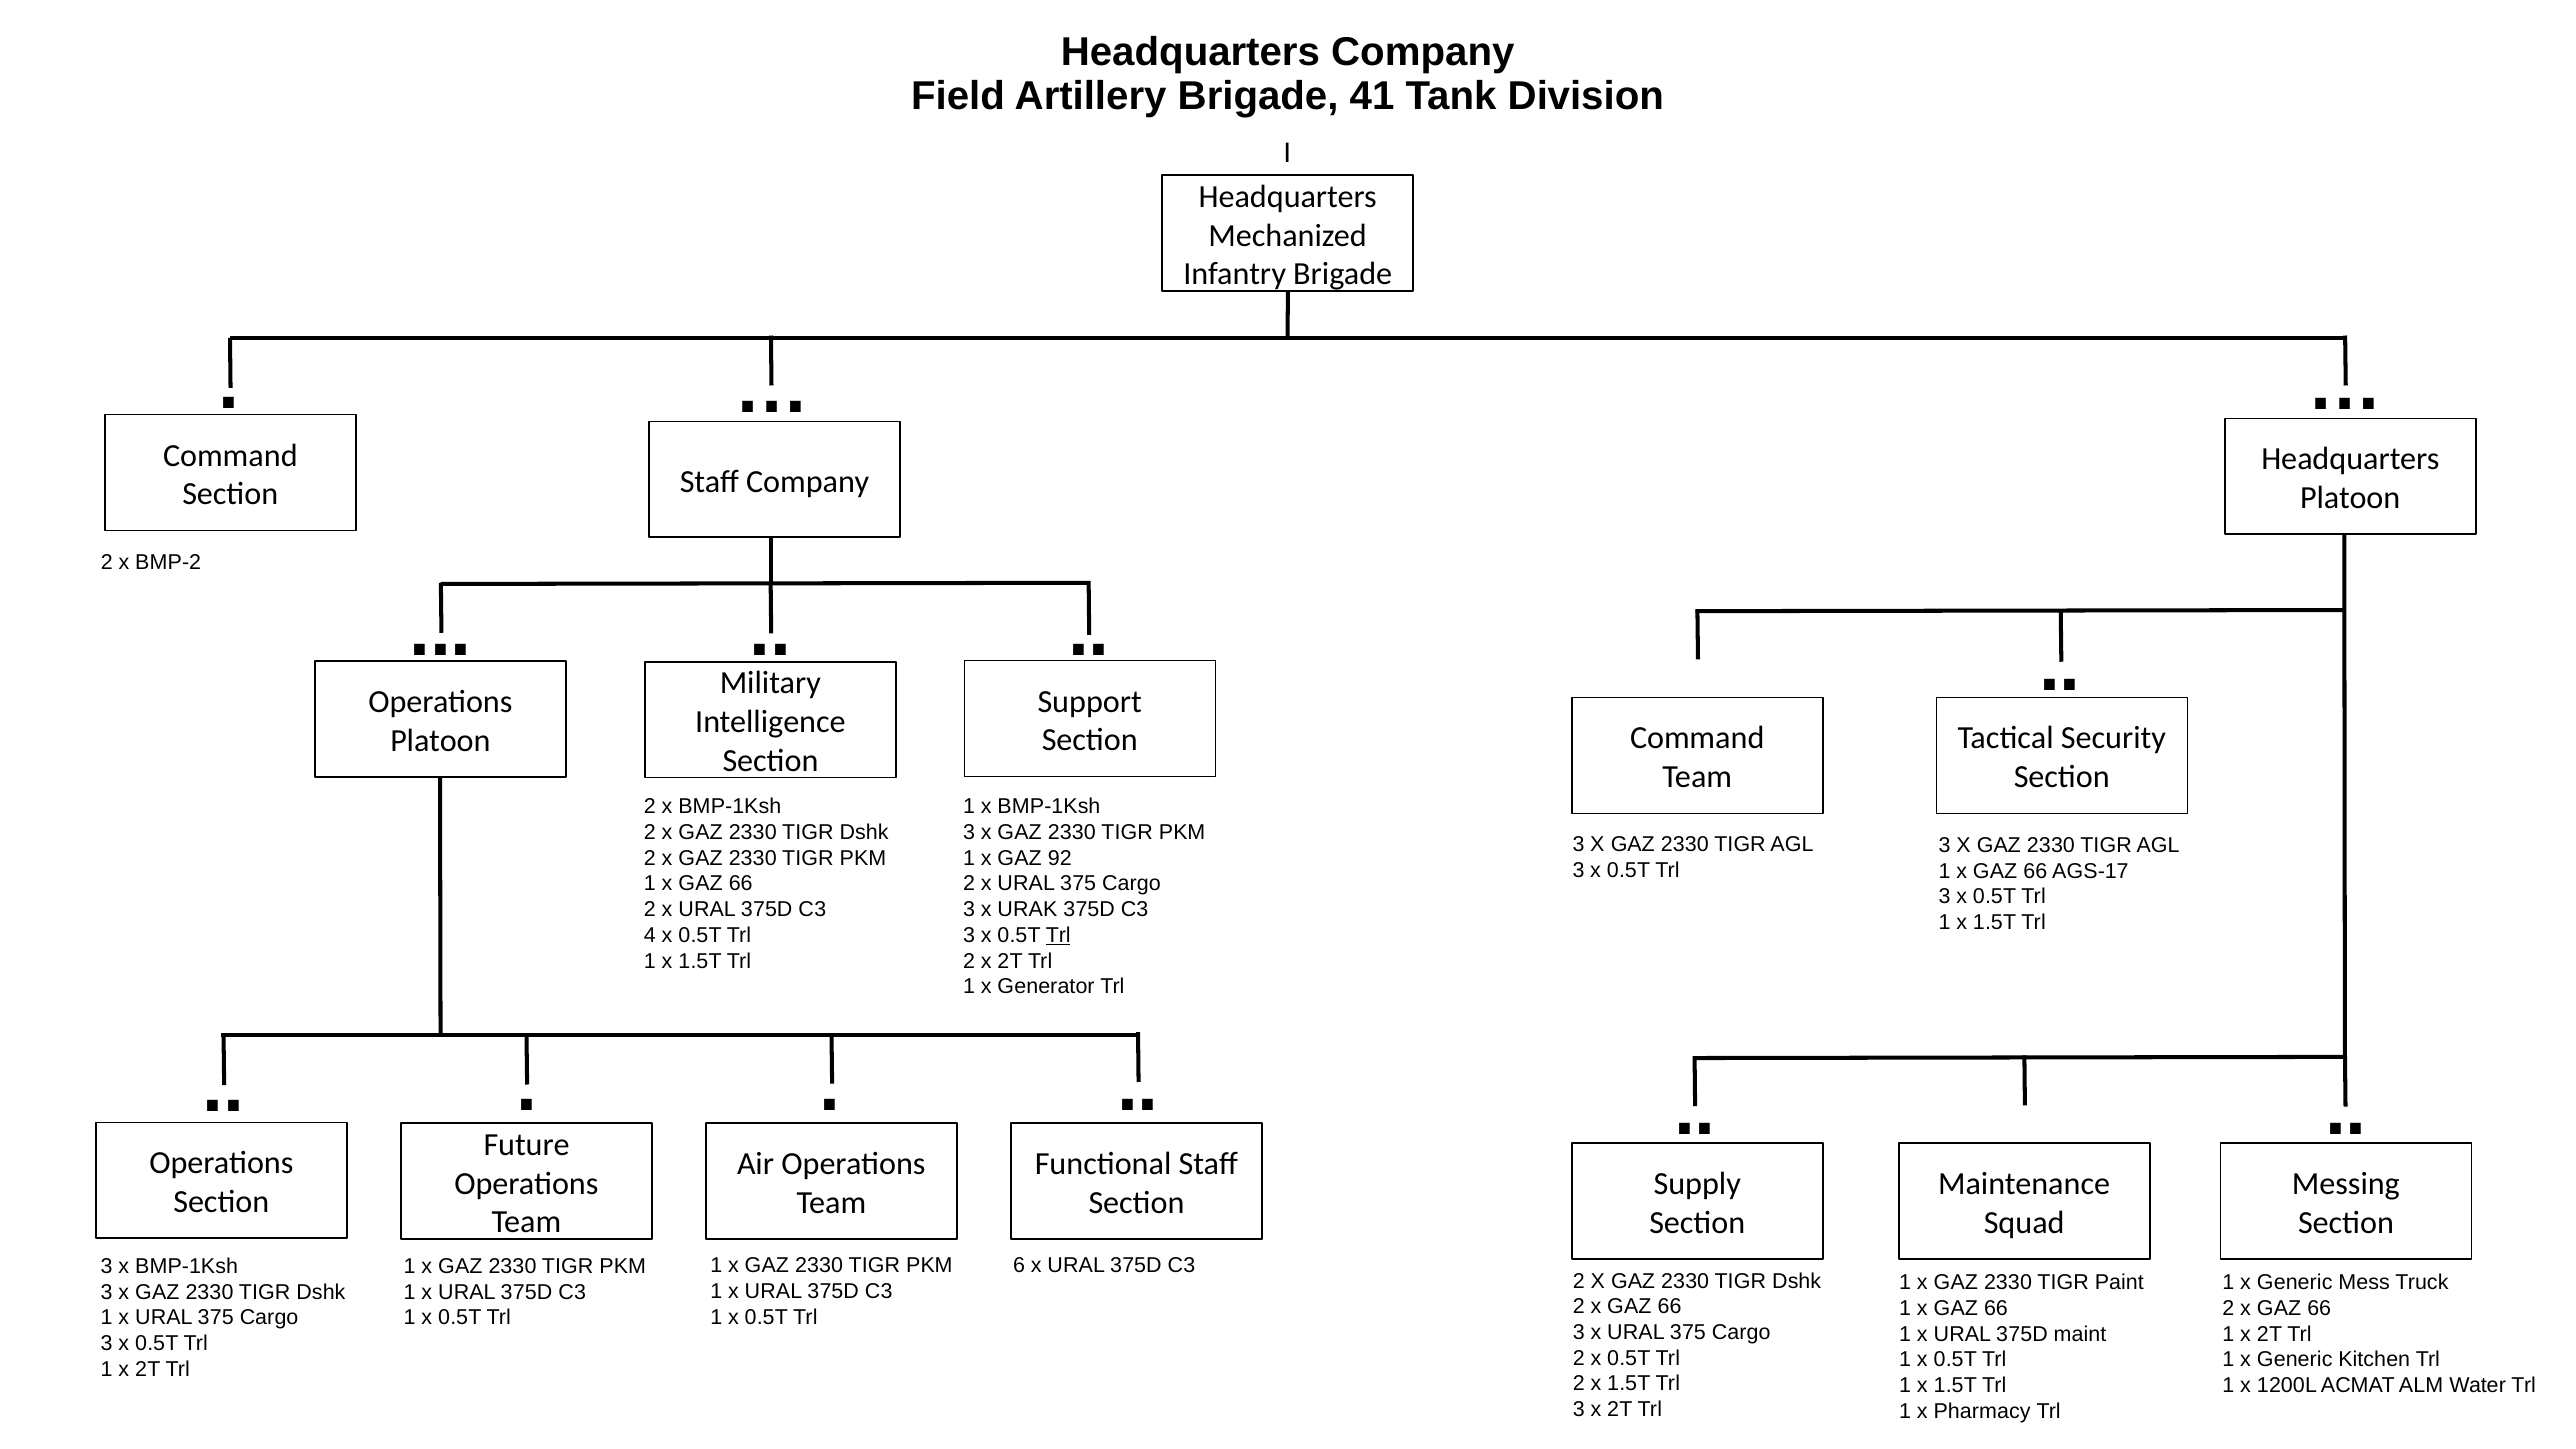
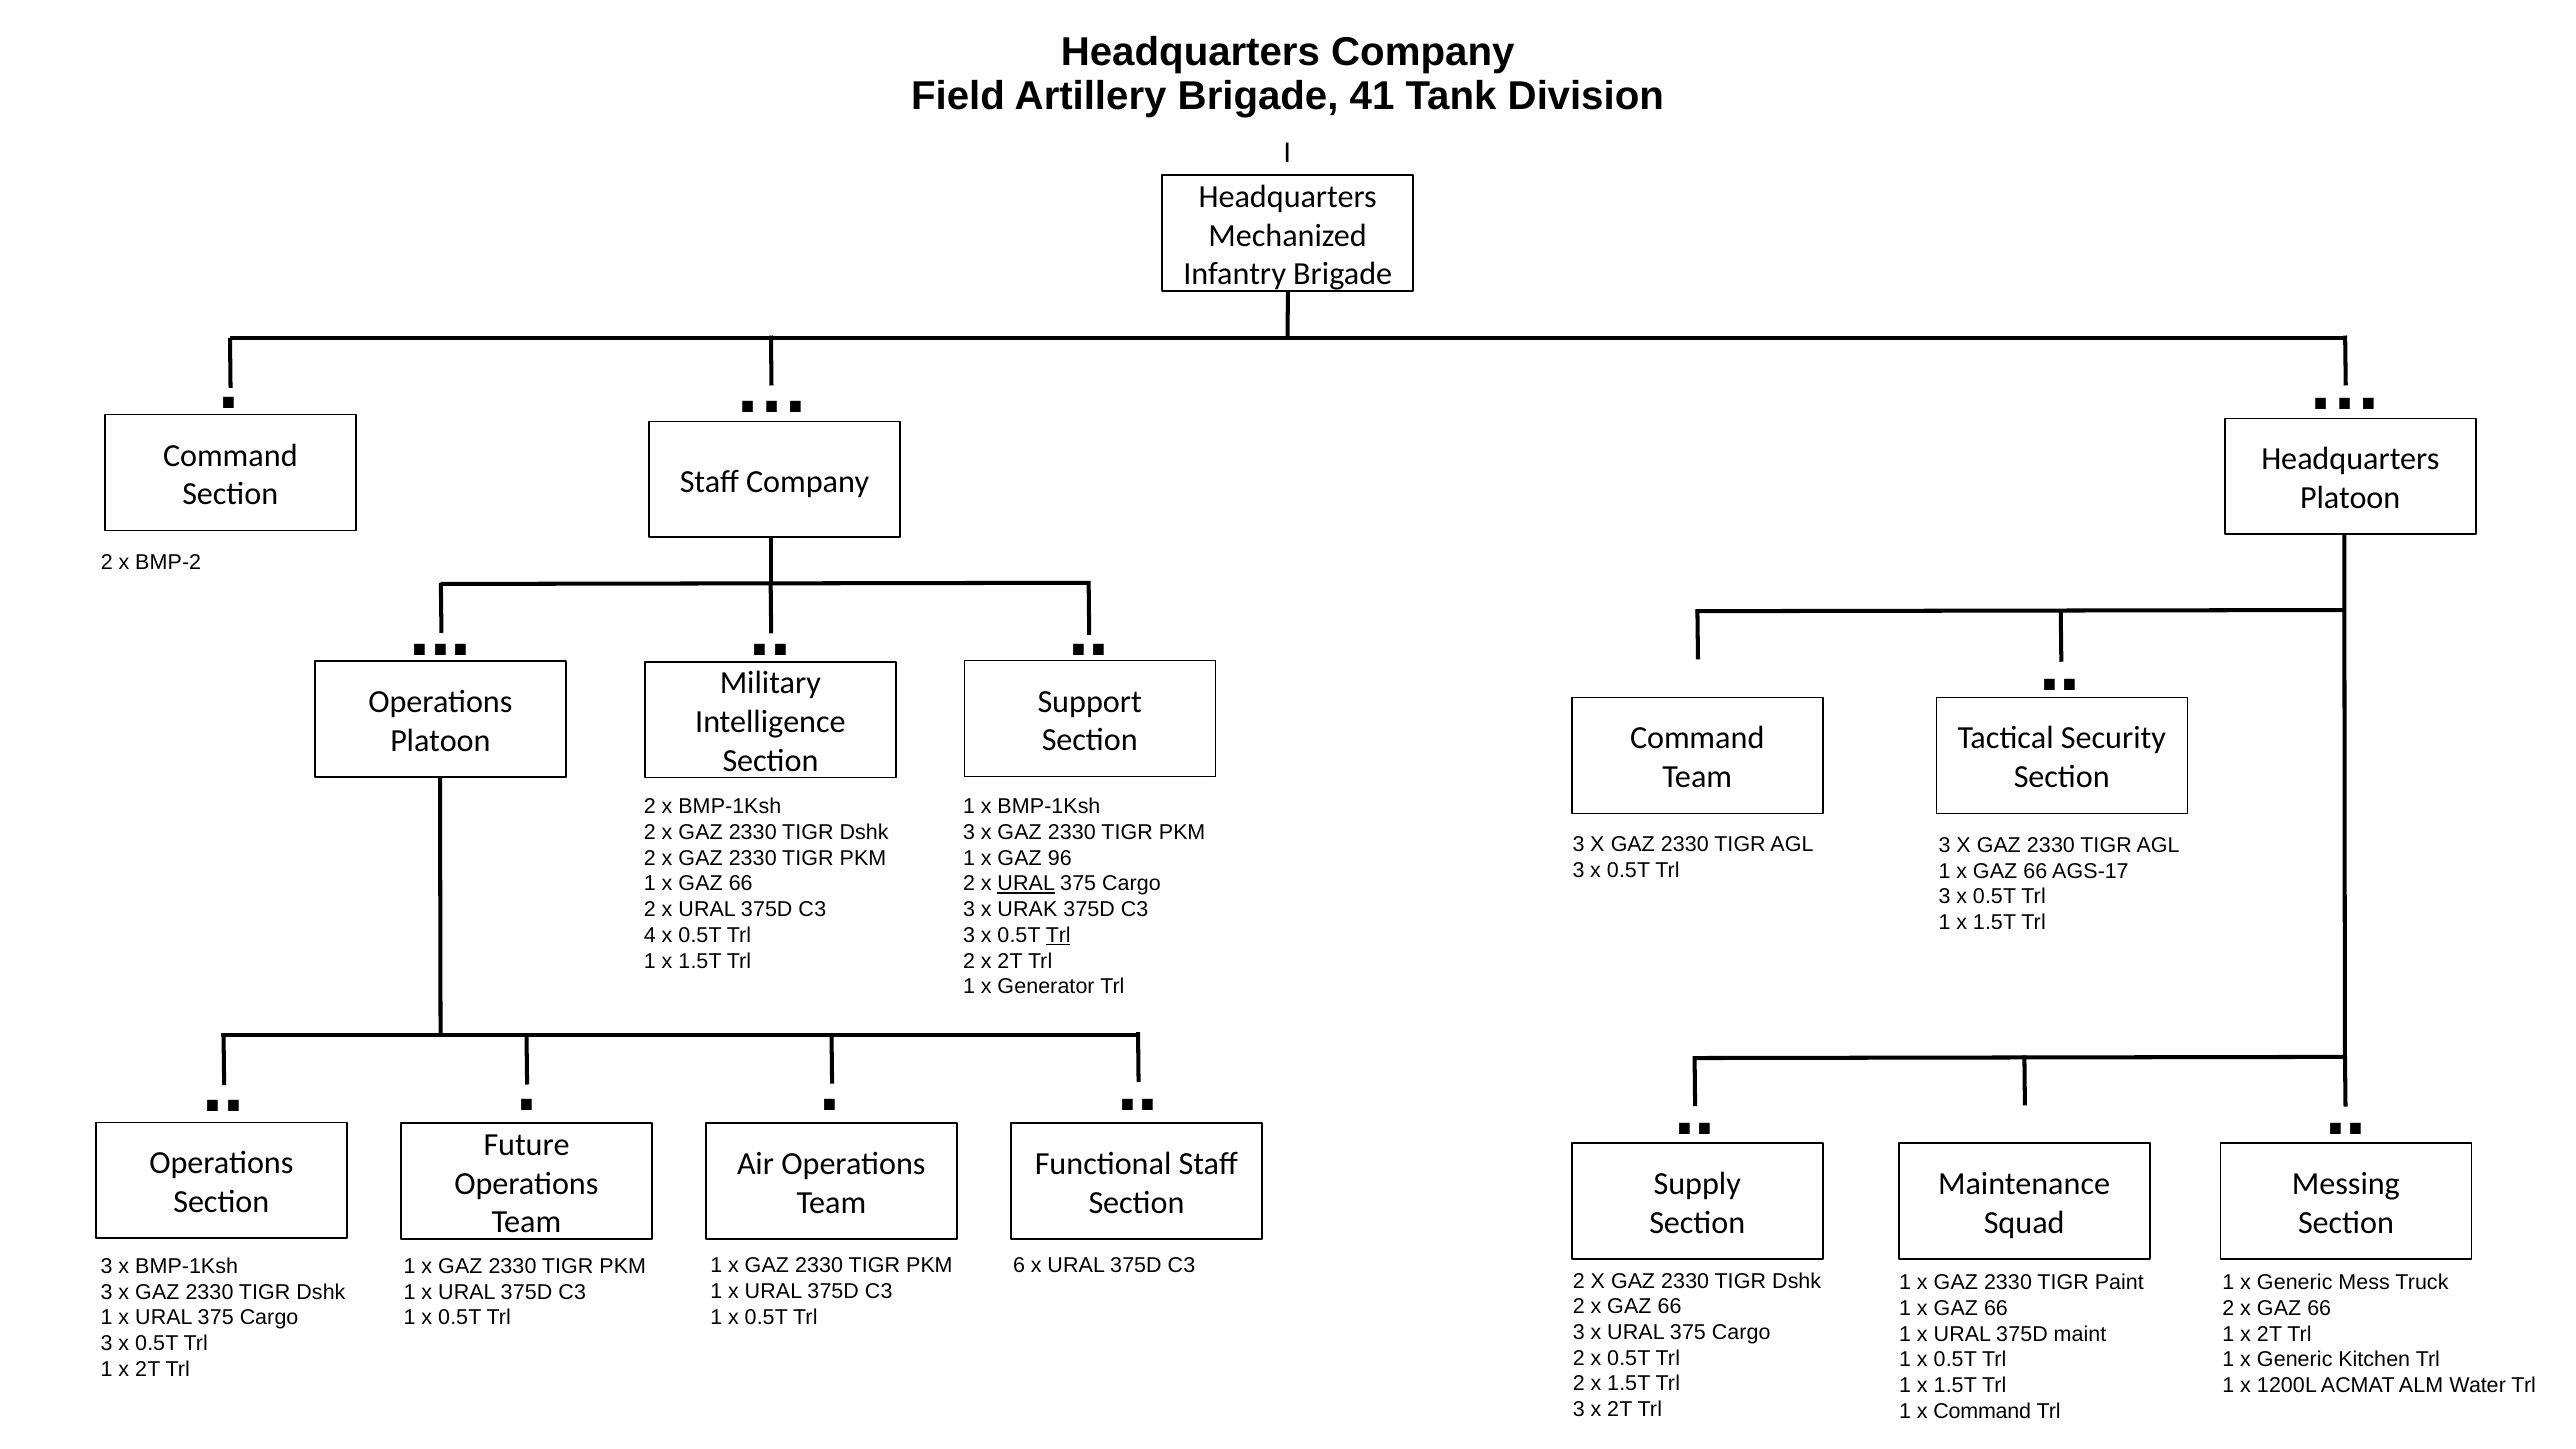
92: 92 -> 96
URAL at (1026, 884) underline: none -> present
x Pharmacy: Pharmacy -> Command
